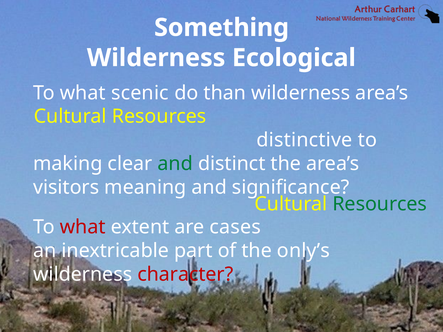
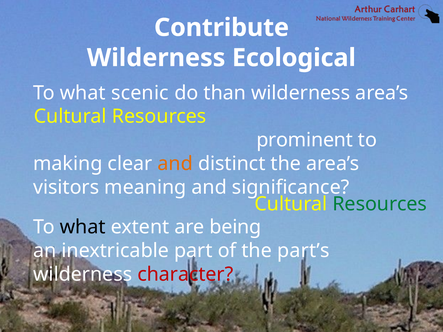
Something: Something -> Contribute
distinctive: distinctive -> prominent
and at (175, 164) colour: green -> orange
what at (83, 227) colour: red -> black
cases: cases -> being
only’s: only’s -> part’s
